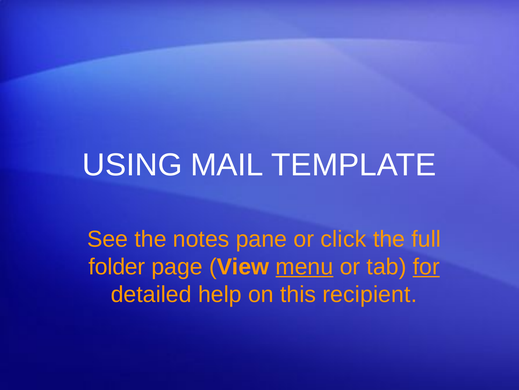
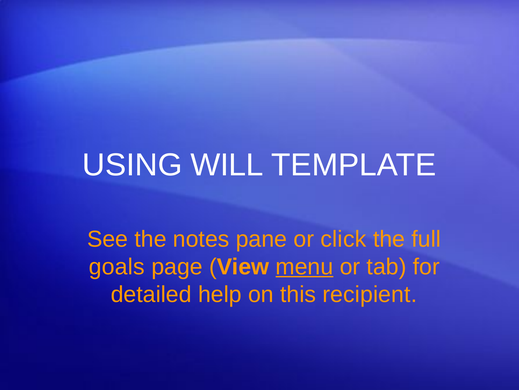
MAIL: MAIL -> WILL
folder: folder -> goals
for underline: present -> none
